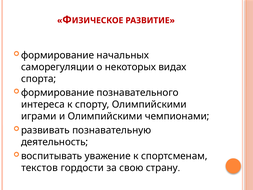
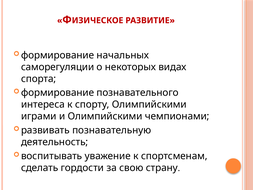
текстов: текстов -> сделать
